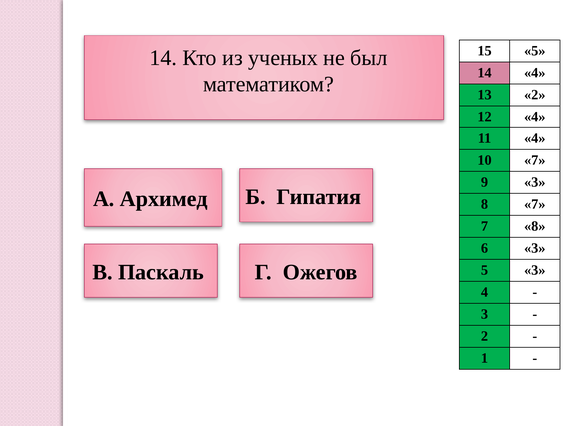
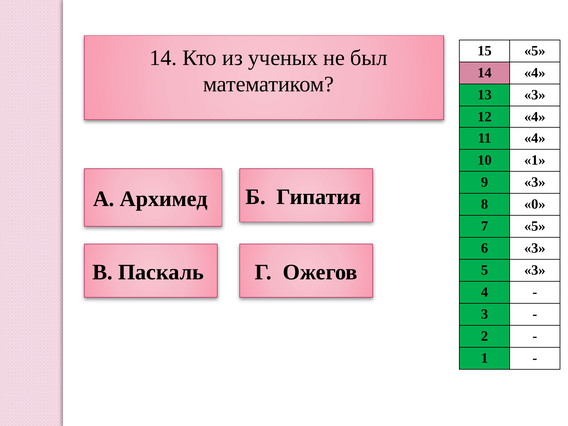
13 2: 2 -> 3
10 7: 7 -> 1
8 7: 7 -> 0
7 8: 8 -> 5
